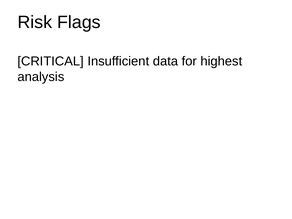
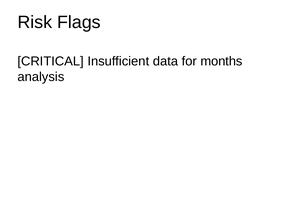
highest: highest -> months
